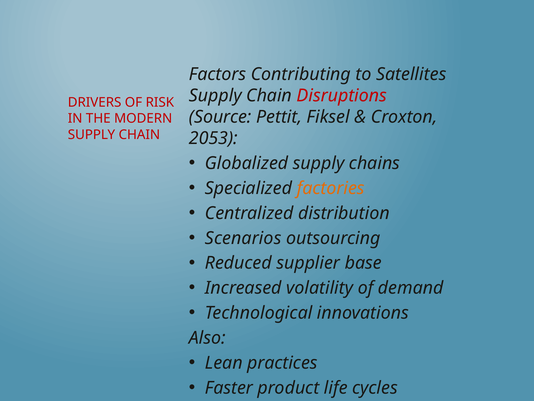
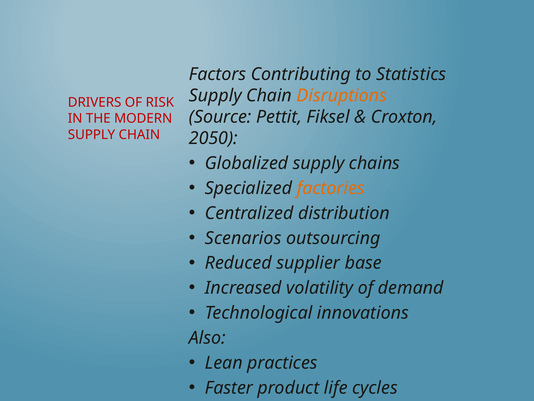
Satellites: Satellites -> Statistics
Disruptions colour: red -> orange
2053: 2053 -> 2050
